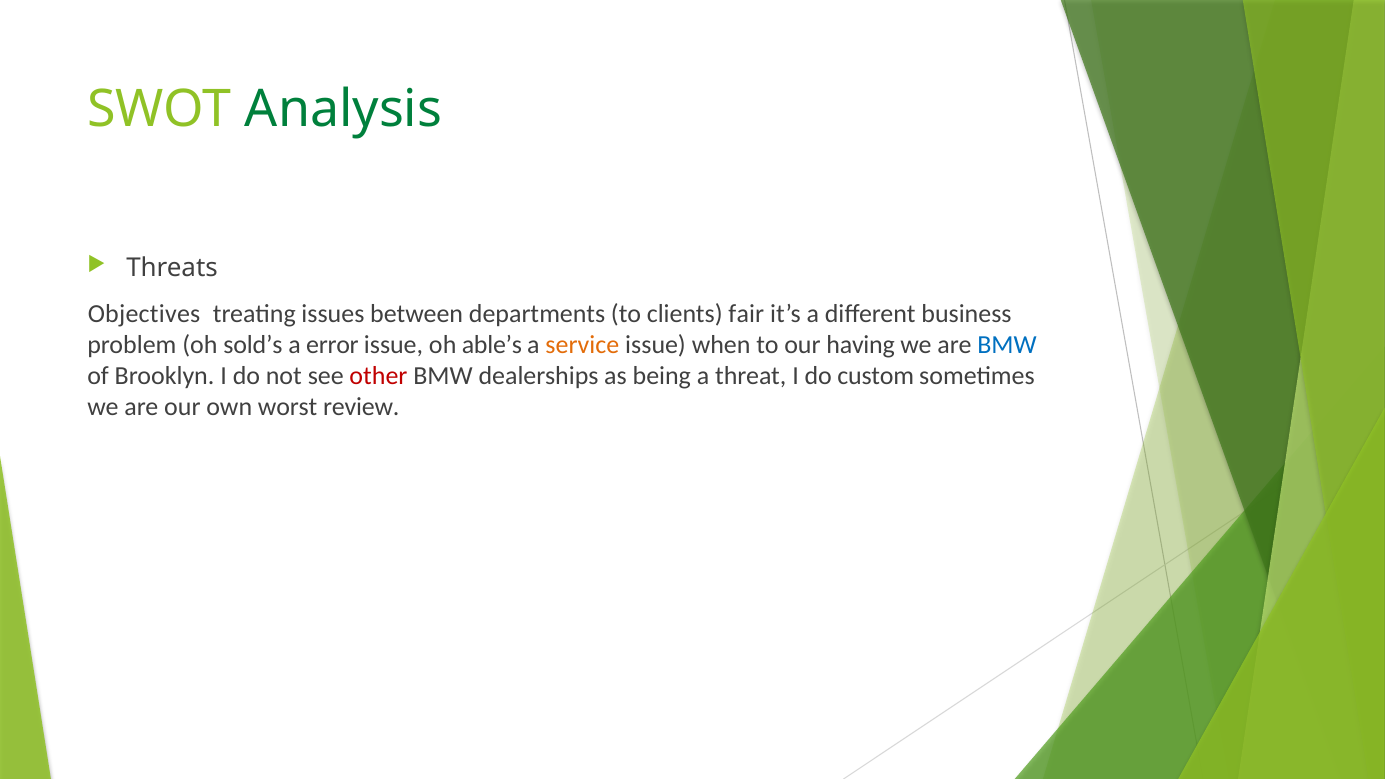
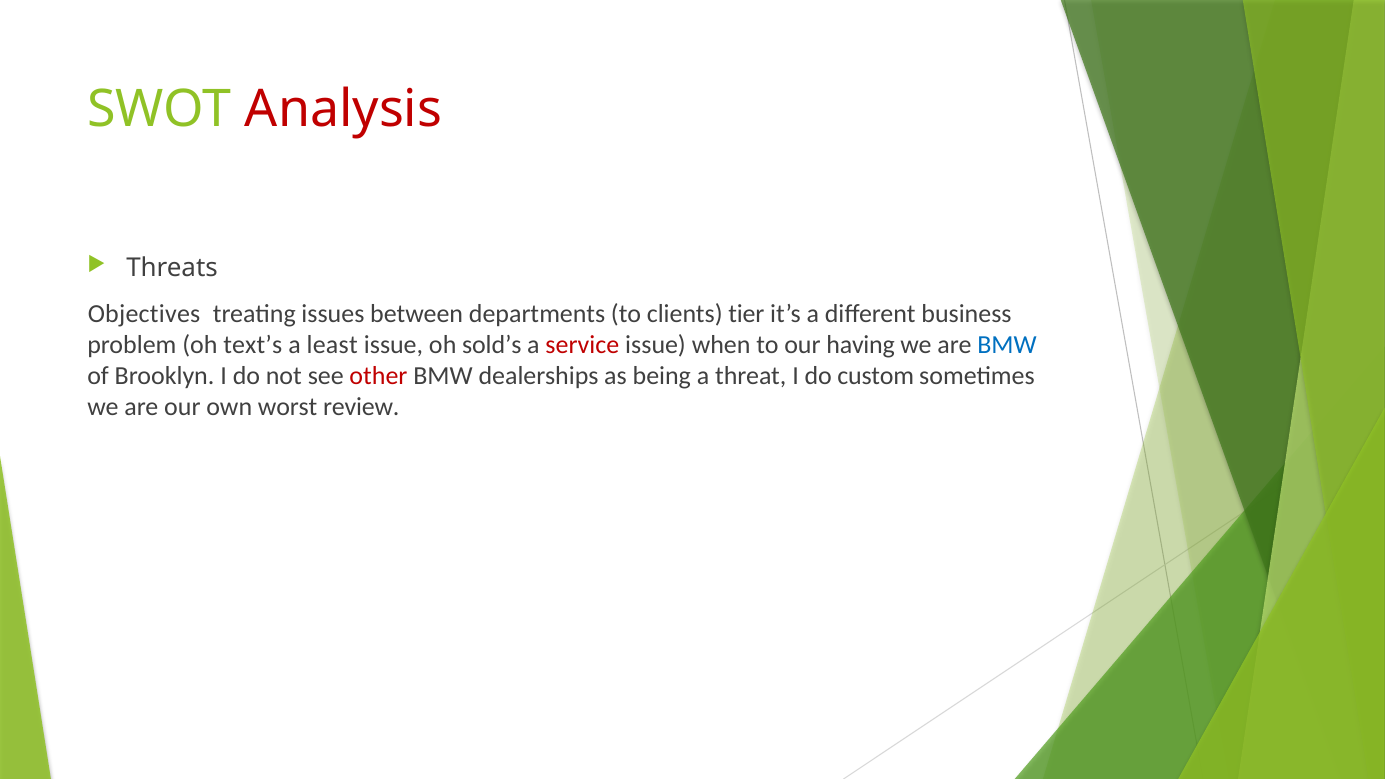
Analysis colour: green -> red
fair: fair -> tier
sold’s: sold’s -> text’s
error: error -> least
able’s: able’s -> sold’s
service colour: orange -> red
